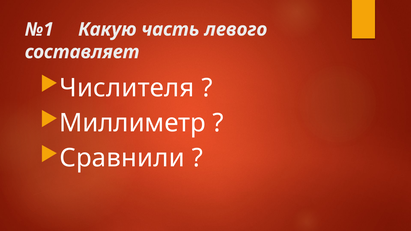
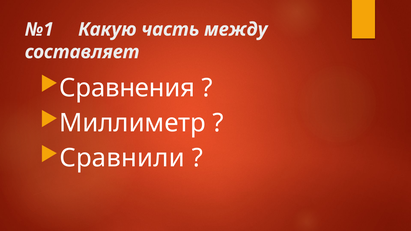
левого: левого -> между
Числителя: Числителя -> Сравнения
